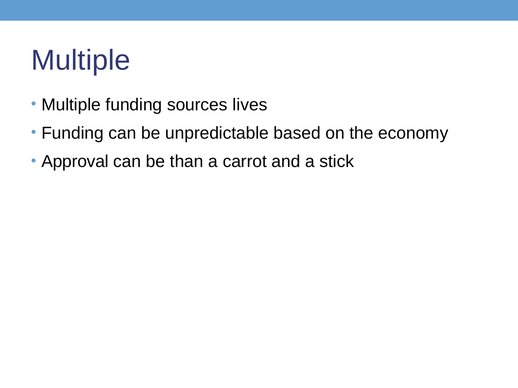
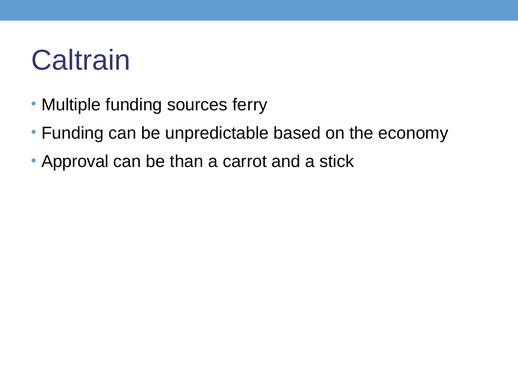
Multiple at (81, 60): Multiple -> Caltrain
lives: lives -> ferry
